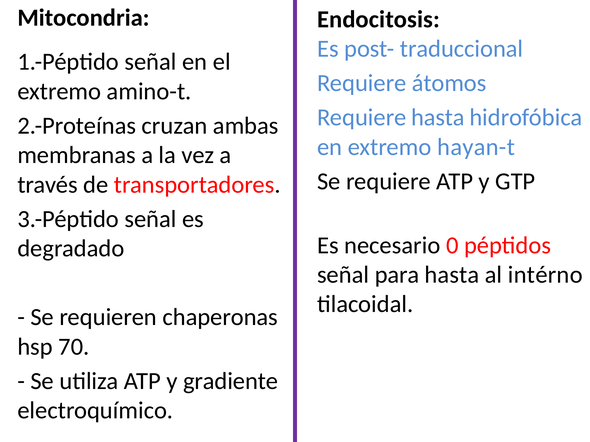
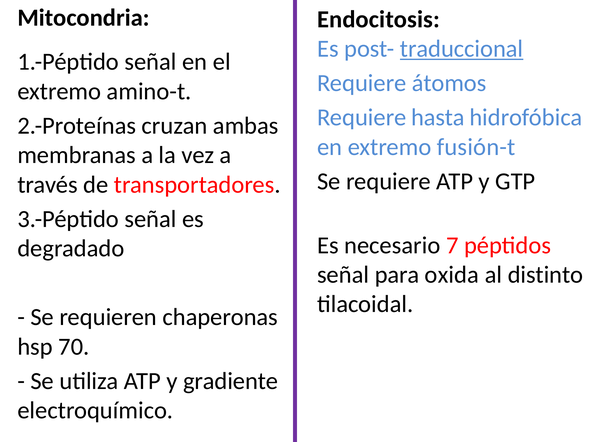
traduccional underline: none -> present
hayan-t: hayan-t -> fusión-t
0: 0 -> 7
para hasta: hasta -> oxida
intérno: intérno -> distinto
